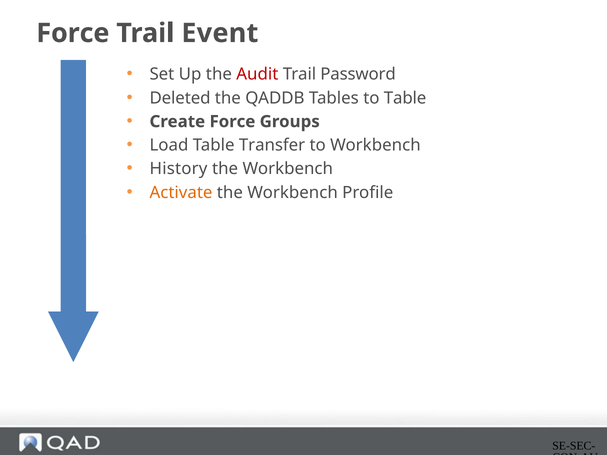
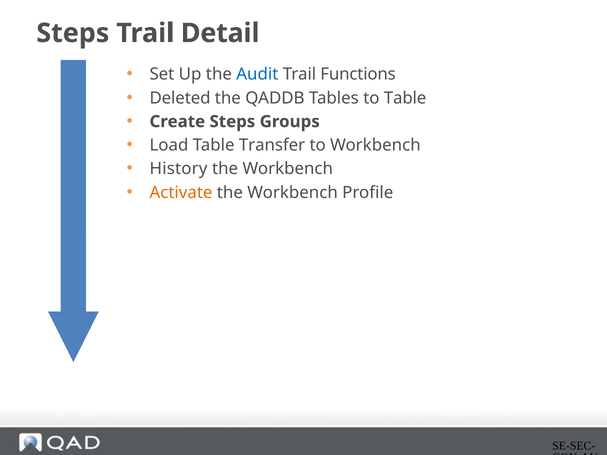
Force at (73, 33): Force -> Steps
Event: Event -> Detail
Audit colour: red -> blue
Password: Password -> Functions
Create Force: Force -> Steps
